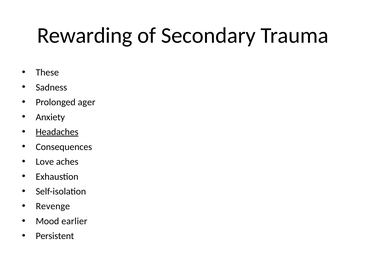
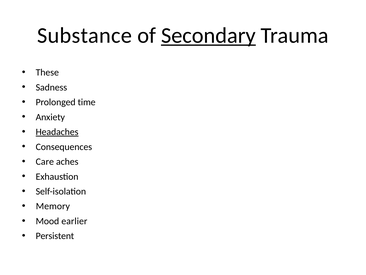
Rewarding: Rewarding -> Substance
Secondary underline: none -> present
ager: ager -> time
Love: Love -> Care
Revenge: Revenge -> Memory
